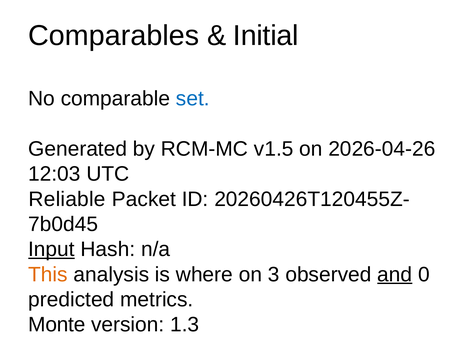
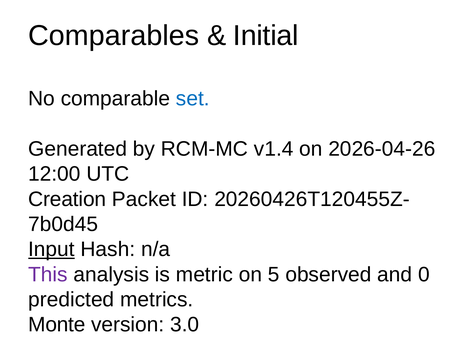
v1.5: v1.5 -> v1.4
12:03: 12:03 -> 12:00
Reliable: Reliable -> Creation
This colour: orange -> purple
where: where -> metric
3: 3 -> 5
and underline: present -> none
1.3: 1.3 -> 3.0
